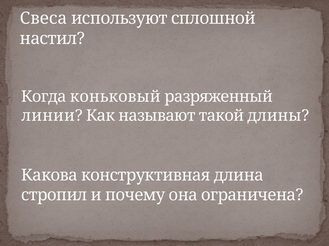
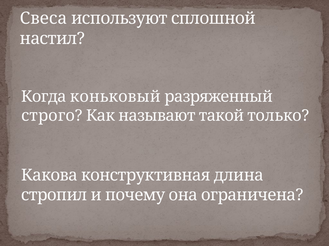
линии: линии -> строго
длины: длины -> только
